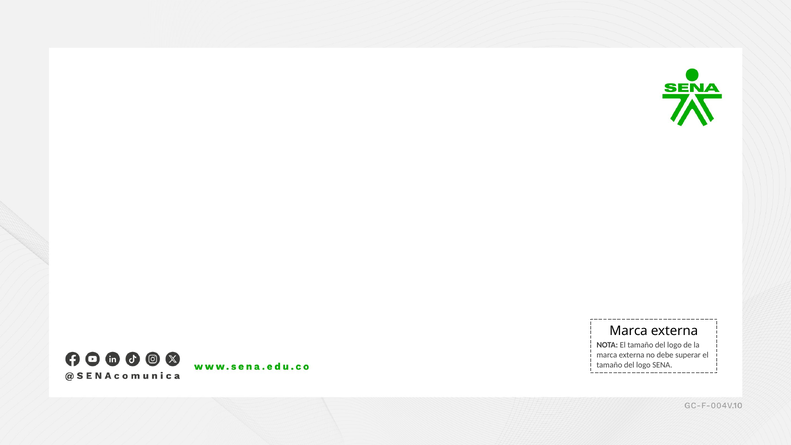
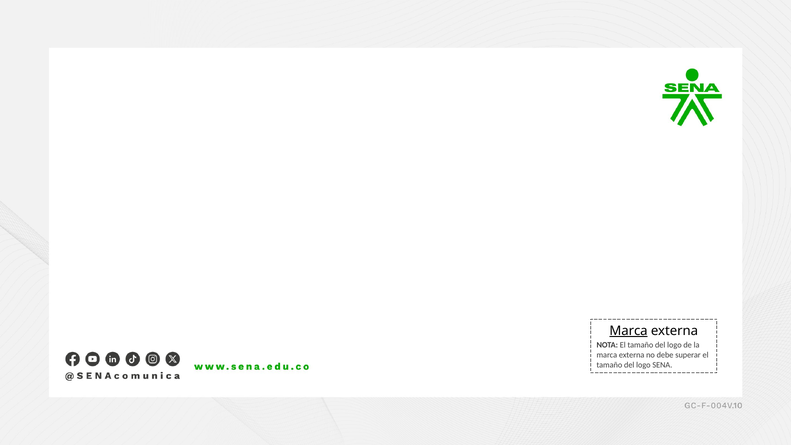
Marca at (629, 331) underline: none -> present
